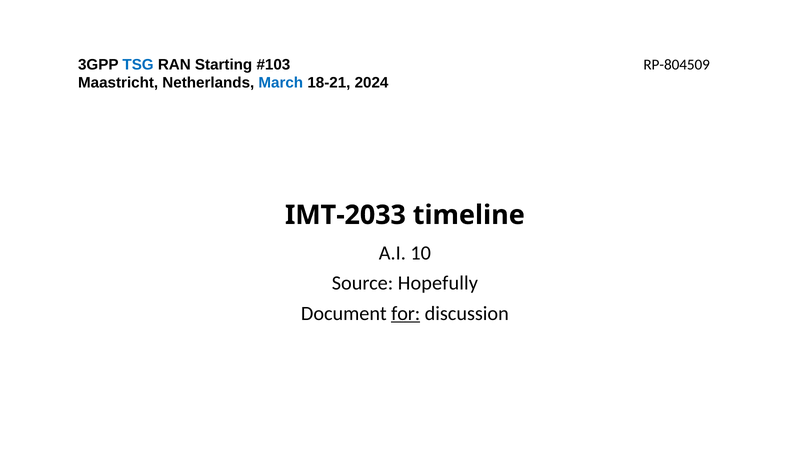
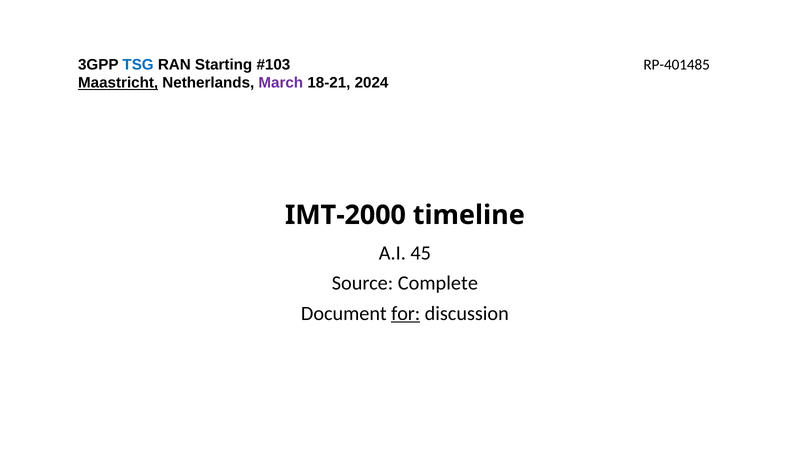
RP-804509: RP-804509 -> RP-401485
Maastricht underline: none -> present
March colour: blue -> purple
IMT-2033: IMT-2033 -> IMT-2000
10: 10 -> 45
Hopefully: Hopefully -> Complete
